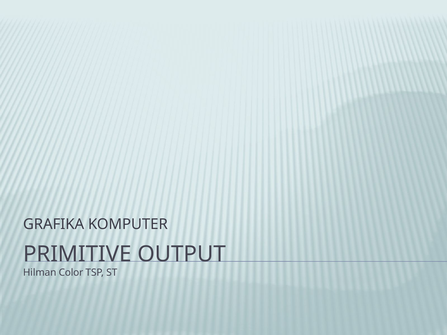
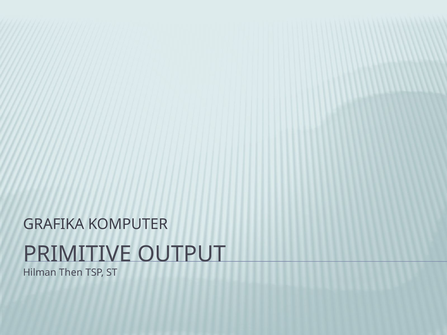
Color: Color -> Then
